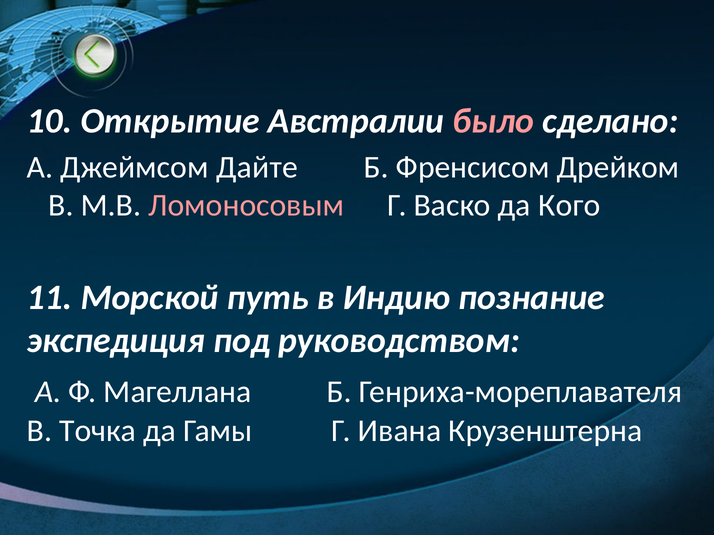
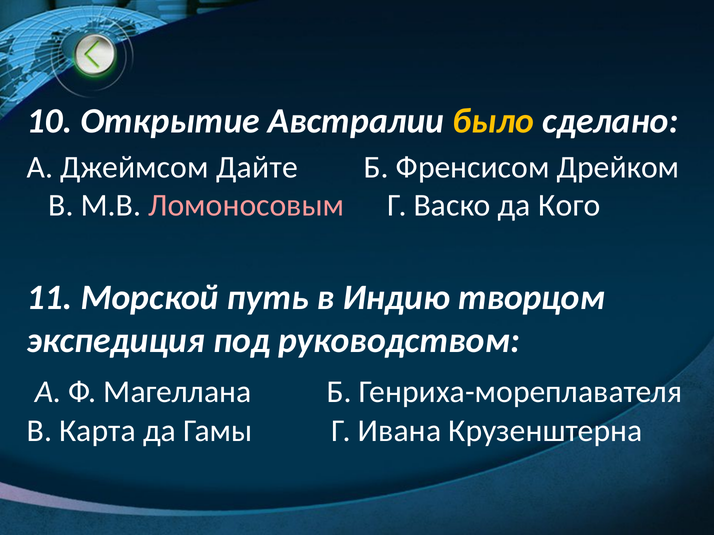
было colour: pink -> yellow
познание: познание -> творцом
Точка: Точка -> Карта
